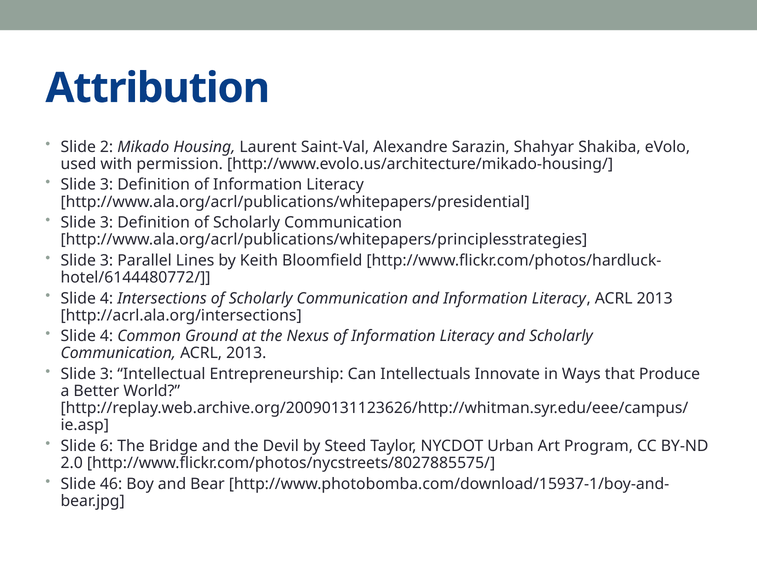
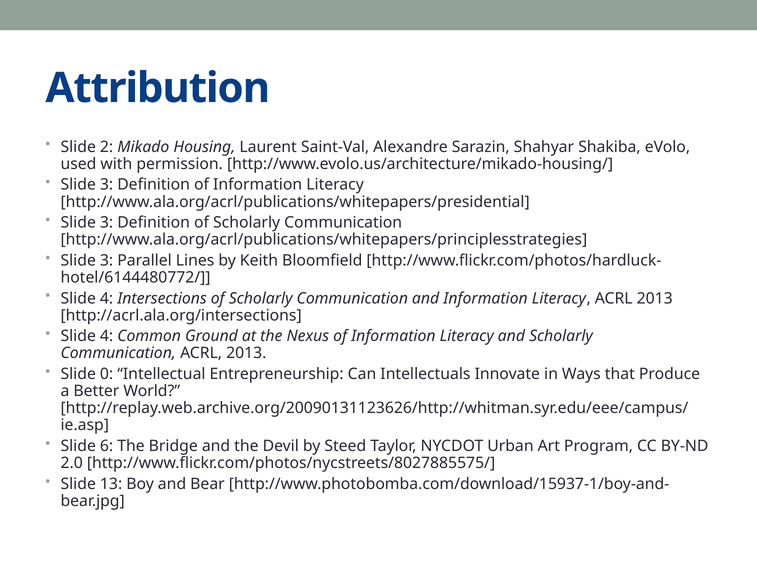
3 at (107, 374): 3 -> 0
46: 46 -> 13
